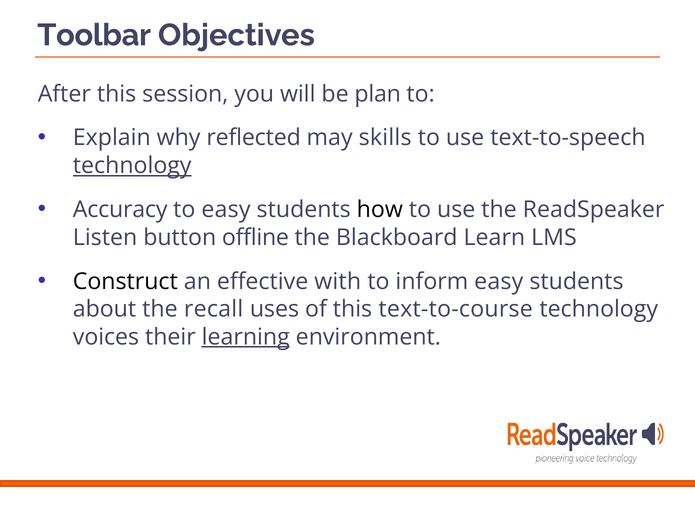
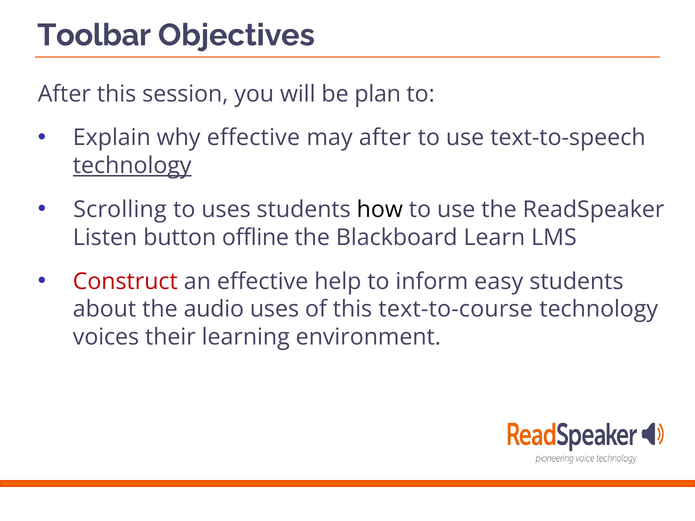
why reflected: reflected -> effective
may skills: skills -> after
Accuracy: Accuracy -> Scrolling
to easy: easy -> uses
Construct colour: black -> red
with: with -> help
recall: recall -> audio
learning underline: present -> none
